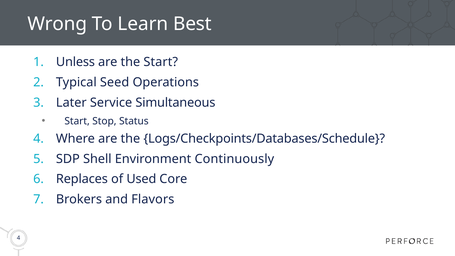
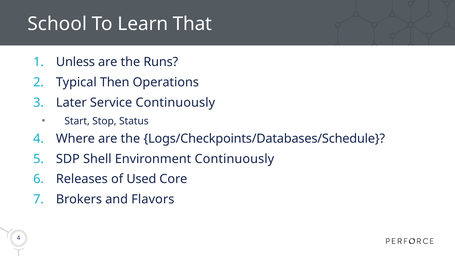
Wrong: Wrong -> School
Best: Best -> That
the Start: Start -> Runs
Seed: Seed -> Then
Service Simultaneous: Simultaneous -> Continuously
Replaces: Replaces -> Releases
